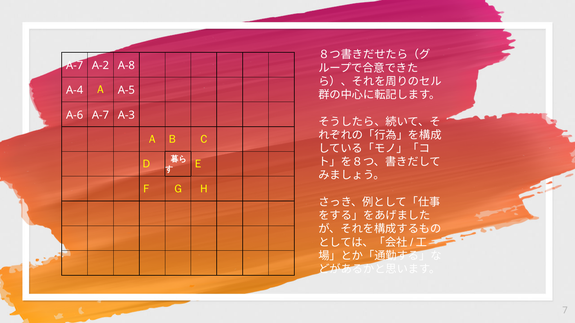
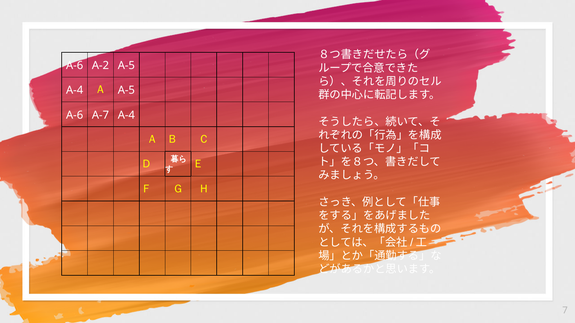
A-7 at (75, 66): A-7 -> A-6
A-2 A-8: A-8 -> A-5
A-7 A-3: A-3 -> A-4
